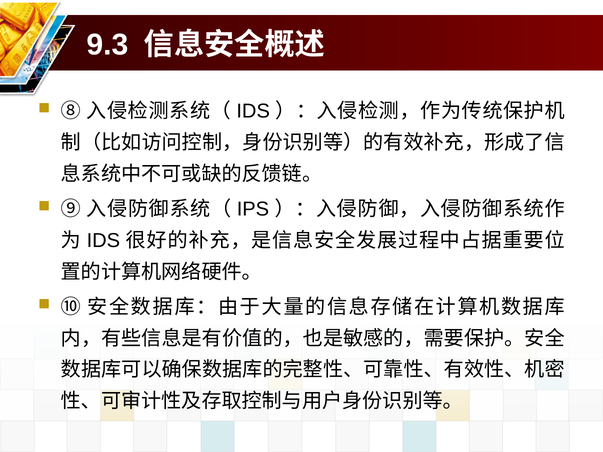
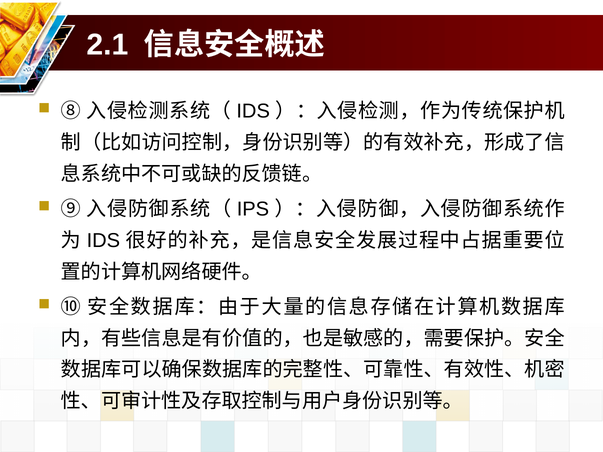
9.3: 9.3 -> 2.1
